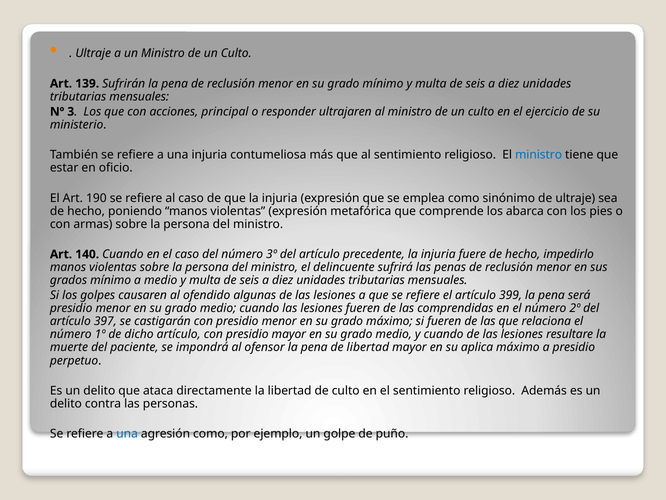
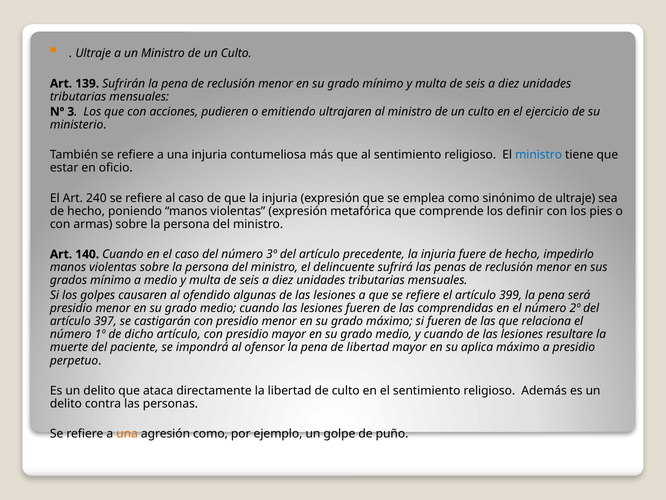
principal: principal -> pudieren
responder: responder -> emitiendo
190: 190 -> 240
abarca: abarca -> definir
una at (127, 433) colour: blue -> orange
